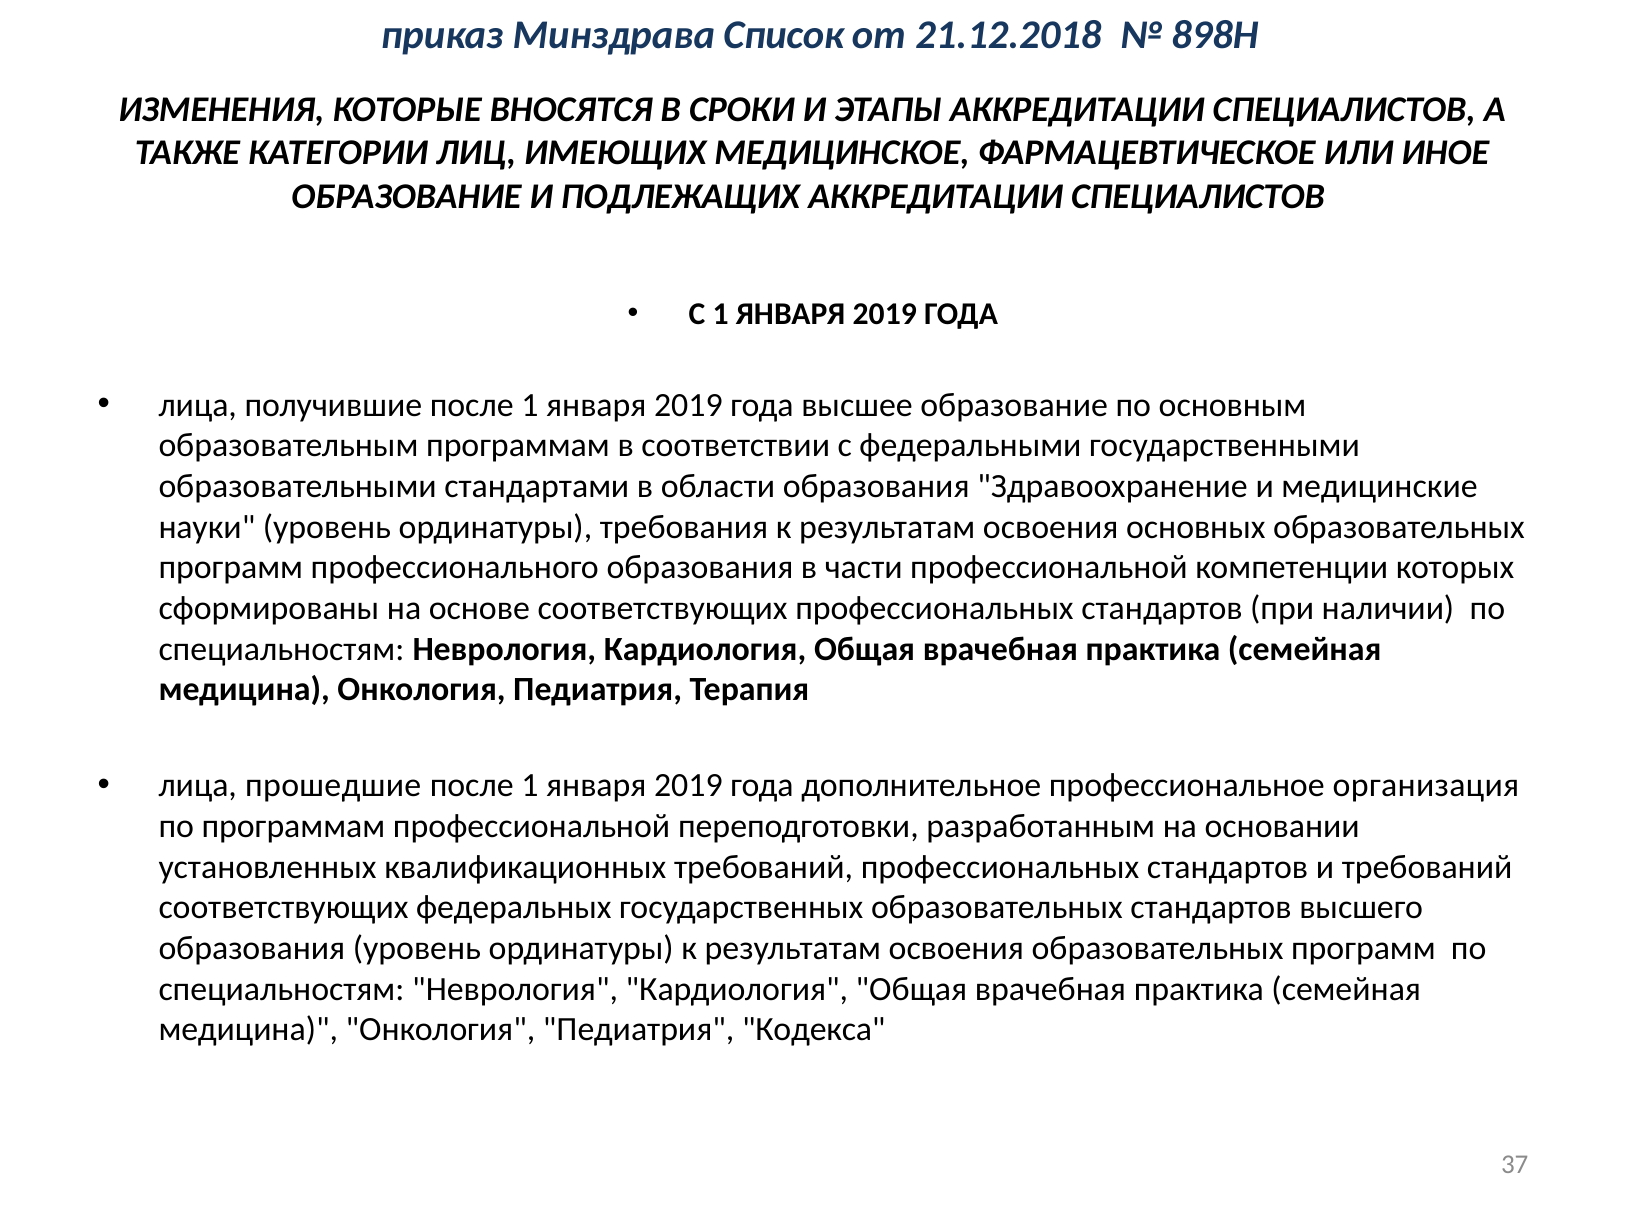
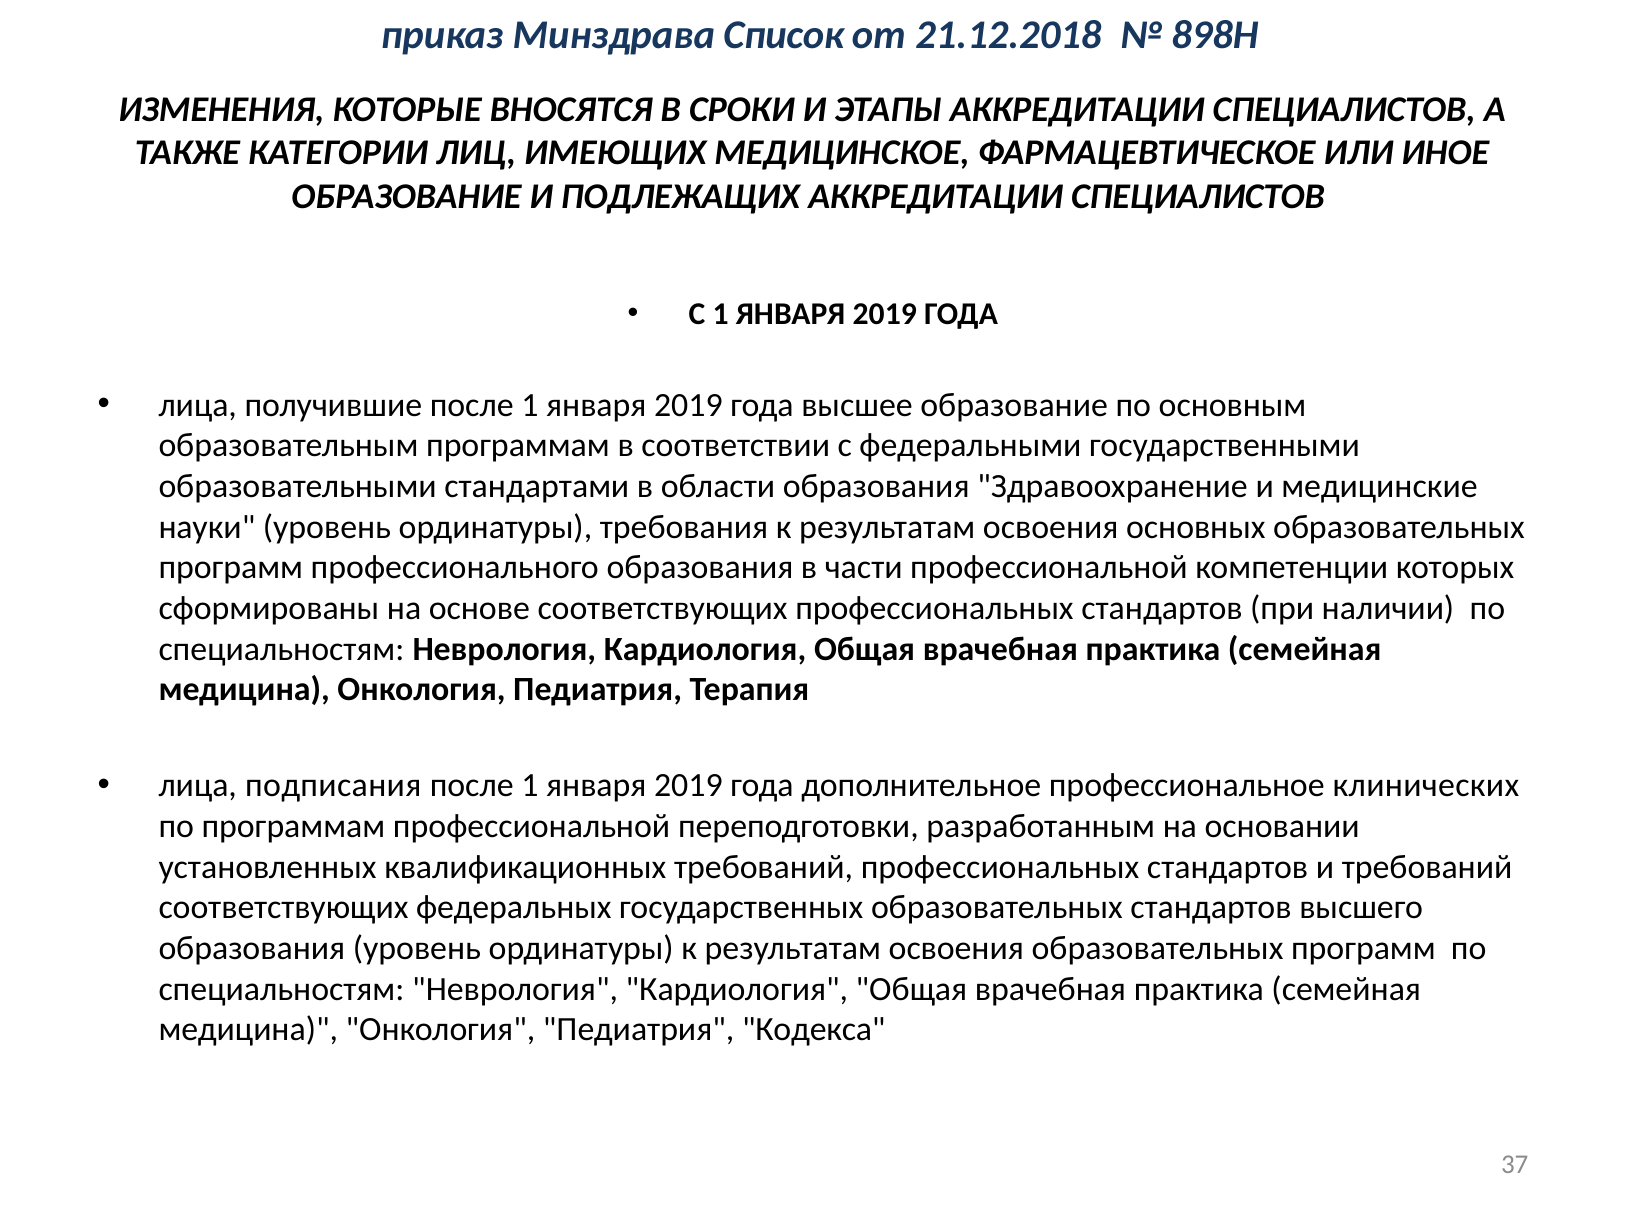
прошедшие: прошедшие -> подписания
организация: организация -> клинических
